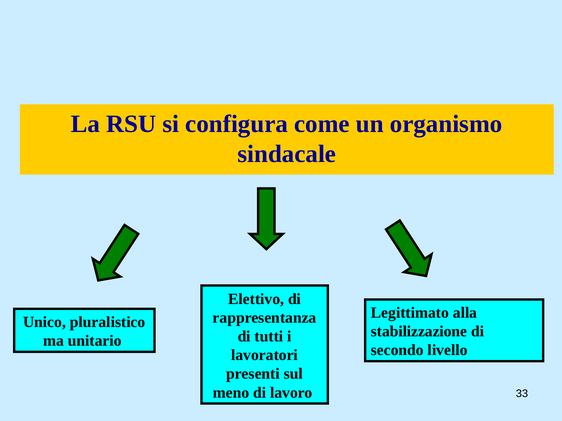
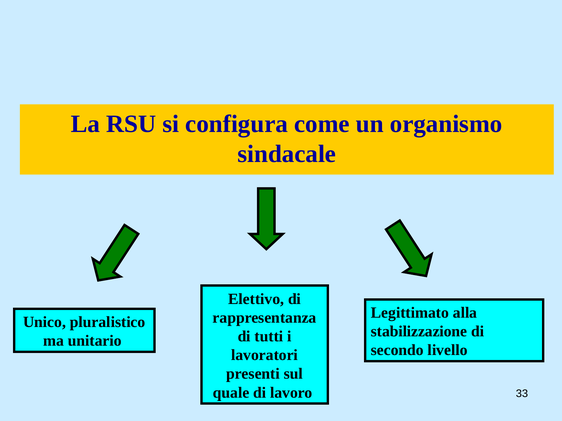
meno: meno -> quale
